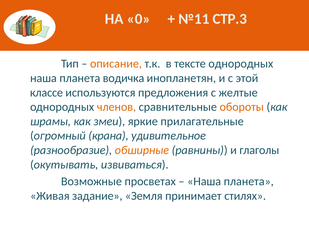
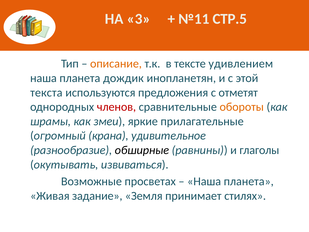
0: 0 -> 3
СТР.3: СТР.3 -> СТР.5
тексте однородных: однородных -> удивлением
водичка: водичка -> дождик
классе: классе -> текста
желтые: желтые -> отметят
членов colour: orange -> red
обширные colour: orange -> black
